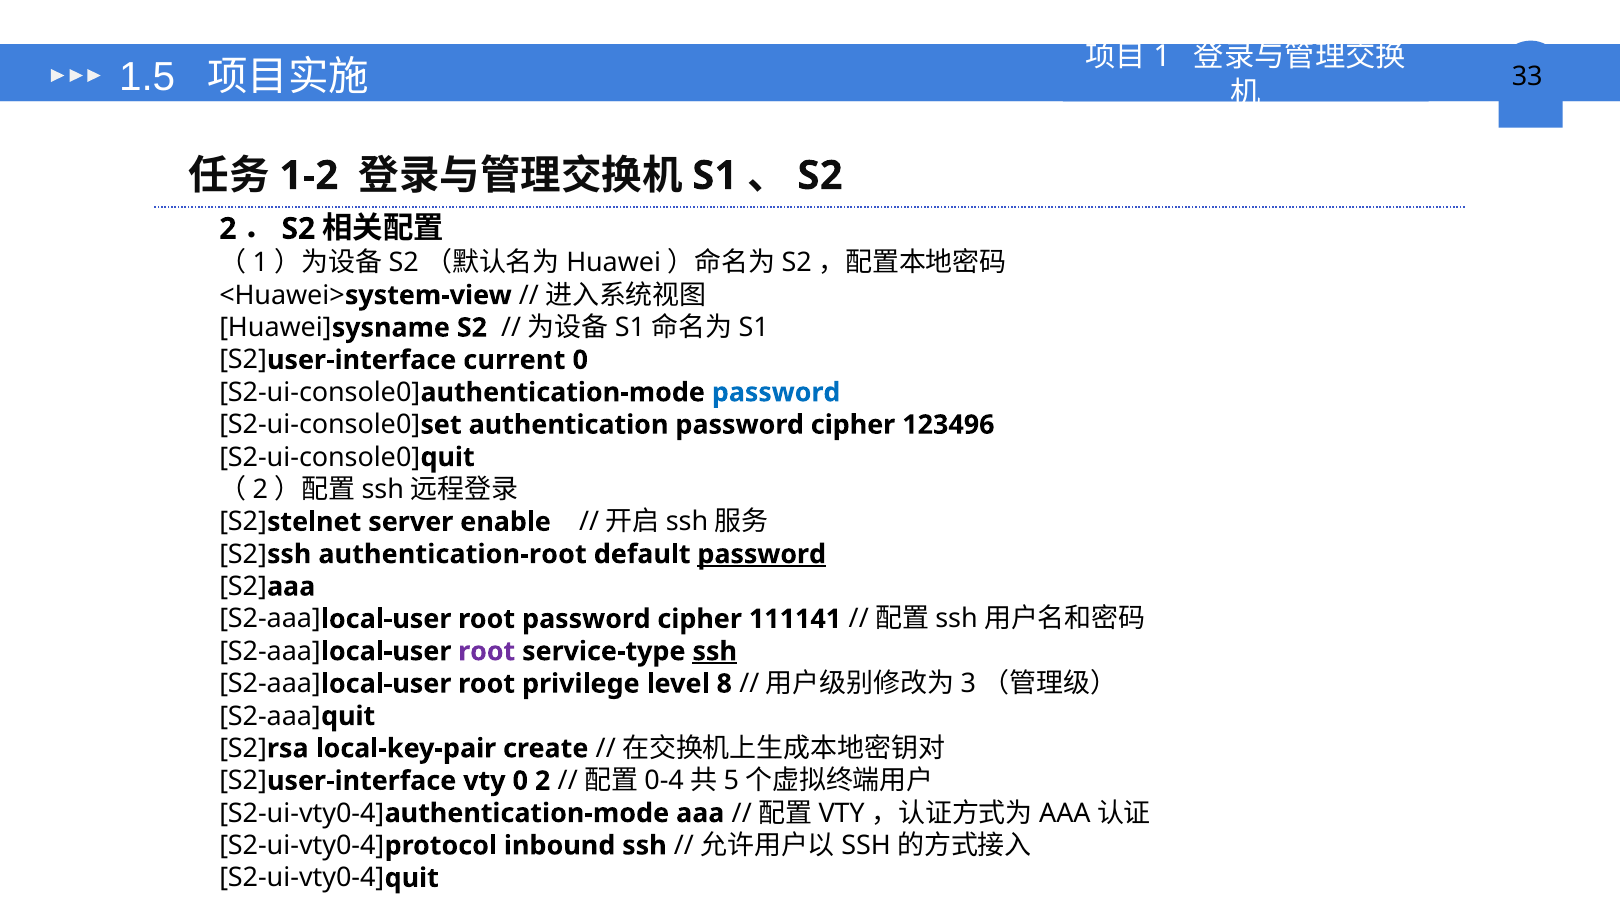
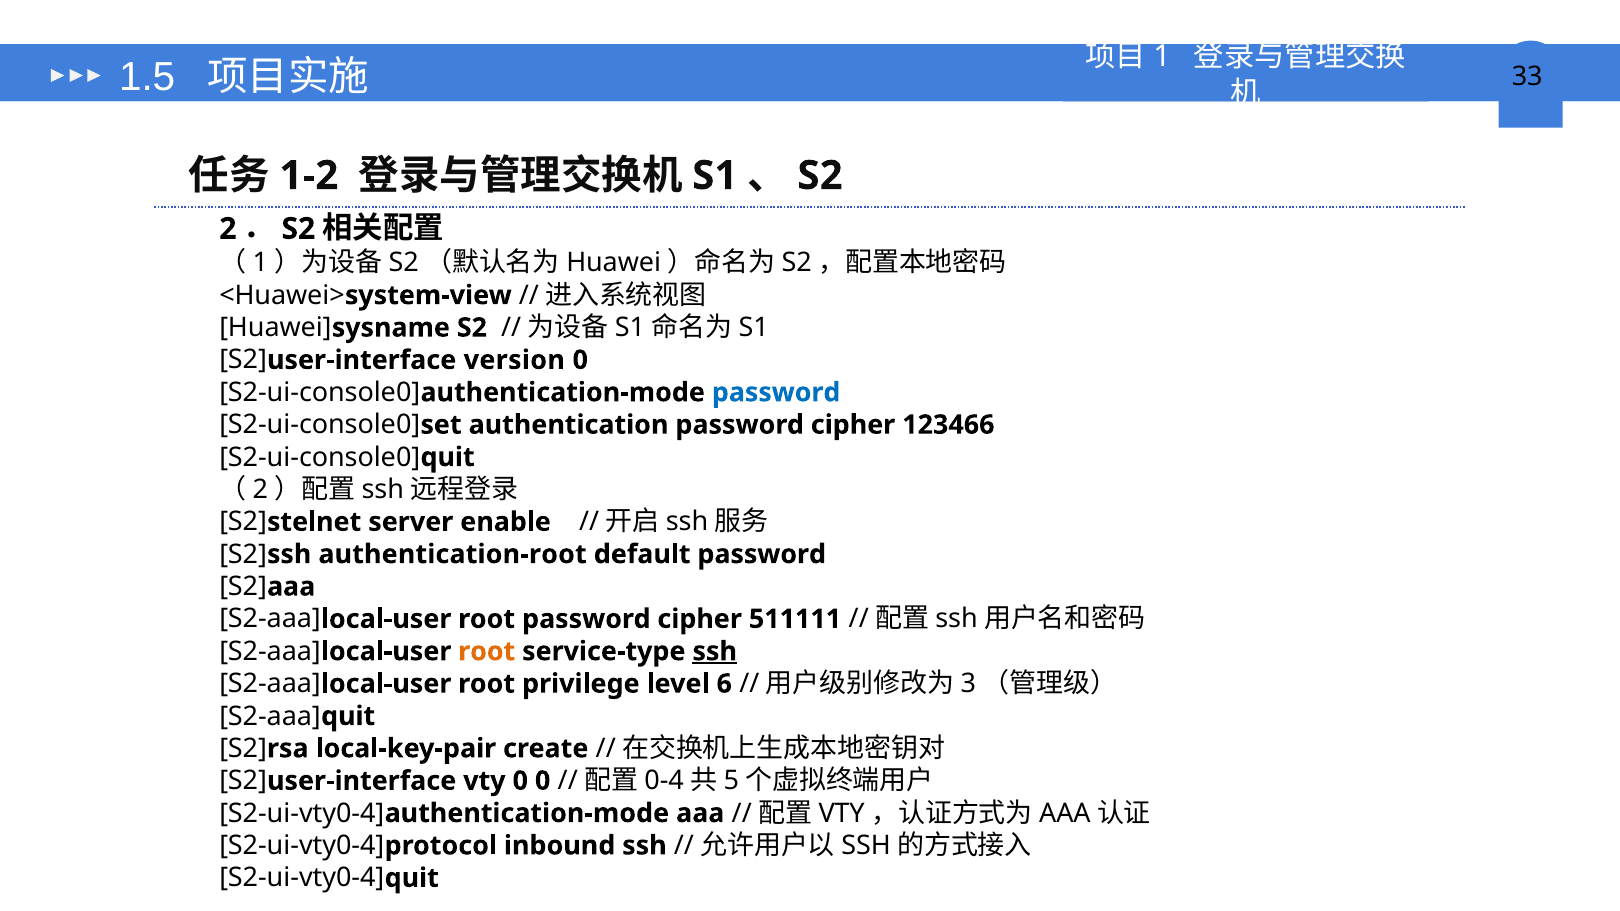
current: current -> version
123496: 123496 -> 123466
password at (762, 554) underline: present -> none
111141: 111141 -> 511111
root at (487, 651) colour: purple -> orange
8: 8 -> 6
0 2: 2 -> 0
